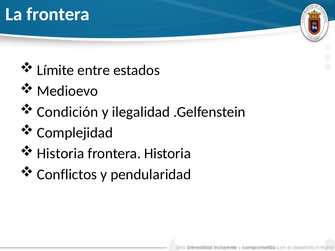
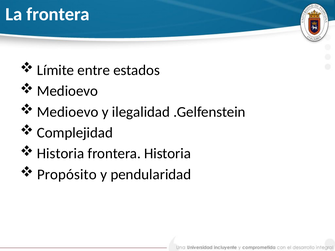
Condición at (68, 112): Condición -> Medioevo
Conflictos: Conflictos -> Propósito
